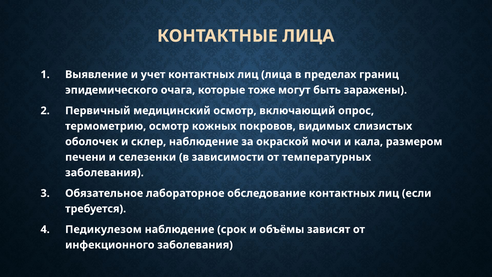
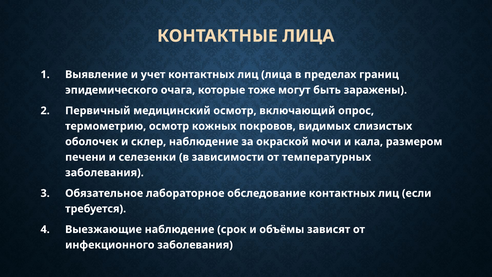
Педикулезом: Педикулезом -> Выезжающие
